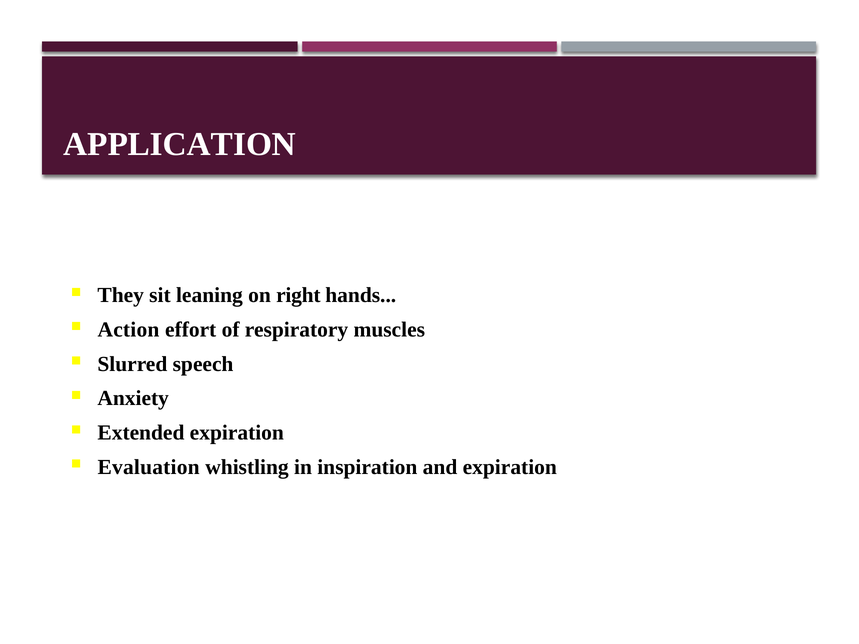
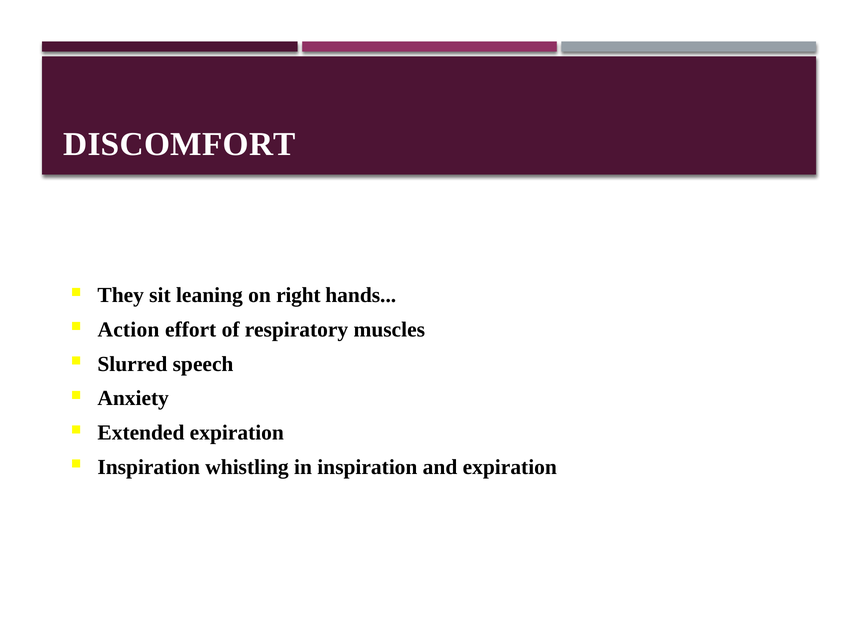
APPLICATION: APPLICATION -> DISCOMFORT
Evaluation at (149, 467): Evaluation -> Inspiration
